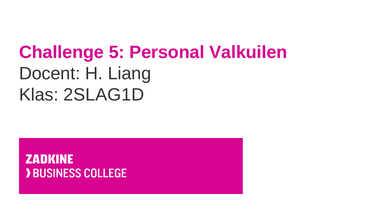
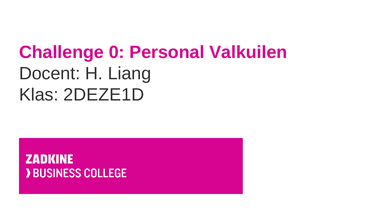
5: 5 -> 0
2SLAG1D: 2SLAG1D -> 2DEZE1D
